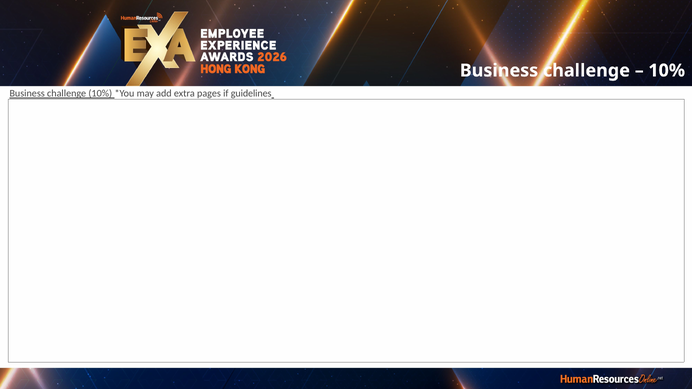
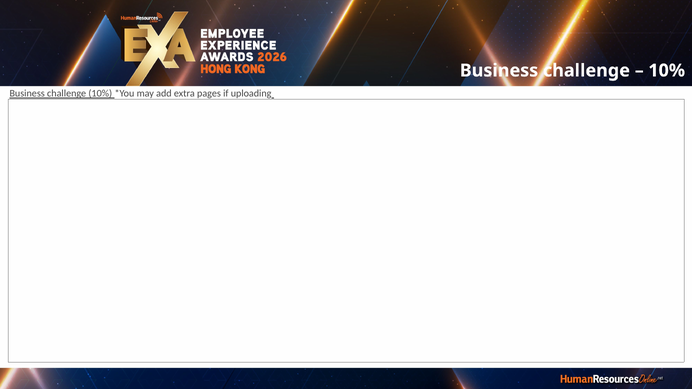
guidelines: guidelines -> uploading
